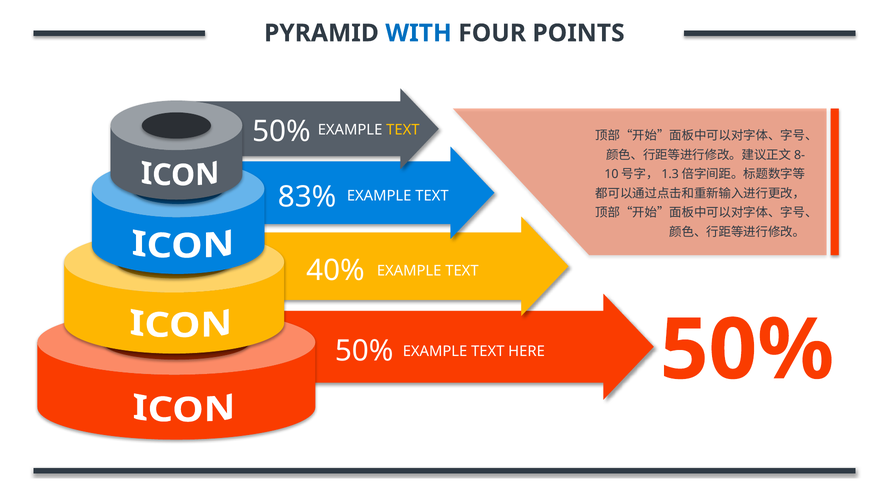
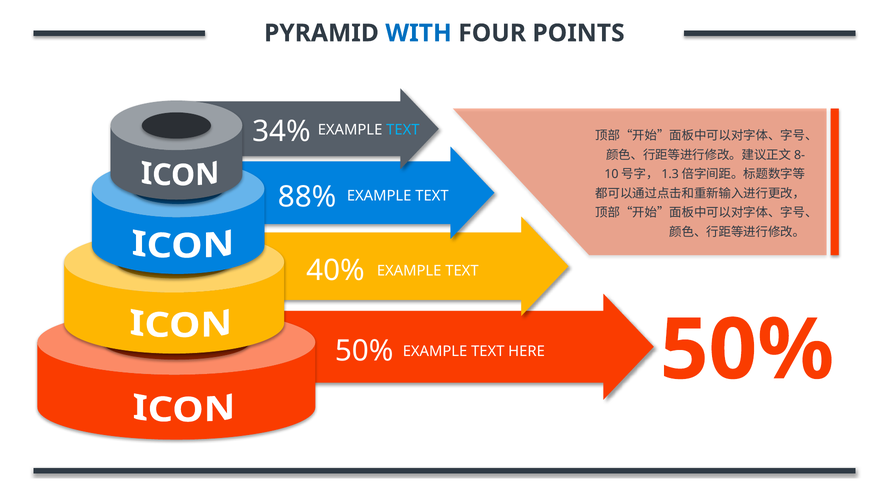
50% at (281, 131): 50% -> 34%
TEXT at (403, 130) colour: yellow -> light blue
83%: 83% -> 88%
